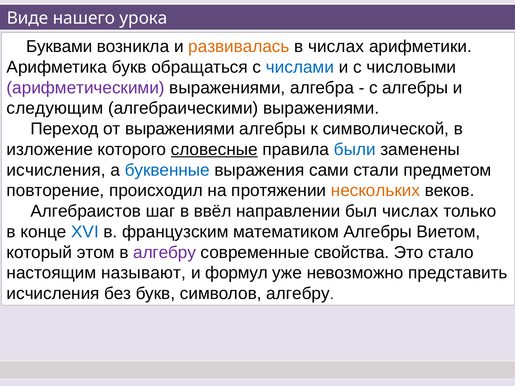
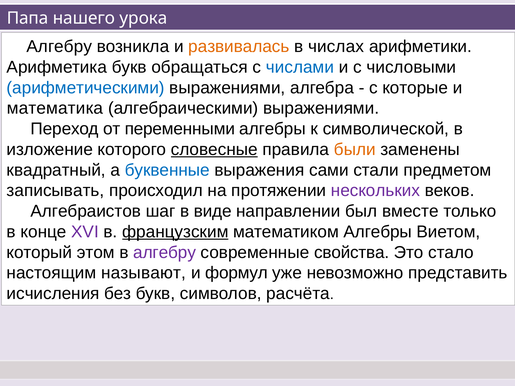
Виде: Виде -> Папа
Буквами at (59, 47): Буквами -> Алгебру
арифметическими colour: purple -> blue
с алгебры: алгебры -> которые
следующим: следующим -> математика
от выражениями: выражениями -> переменными
были colour: blue -> orange
исчисления at (56, 170): исчисления -> квадратный
повторение: повторение -> записывать
нескольких colour: orange -> purple
ввёл: ввёл -> виде
был числах: числах -> вместе
XVI colour: blue -> purple
французским underline: none -> present
символов алгебру: алгебру -> расчёта
